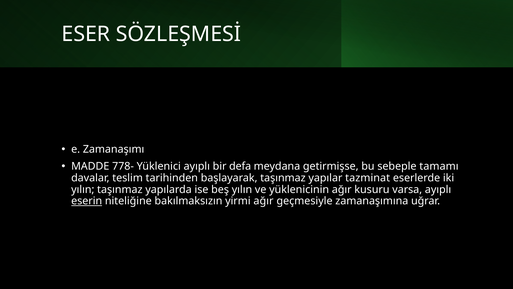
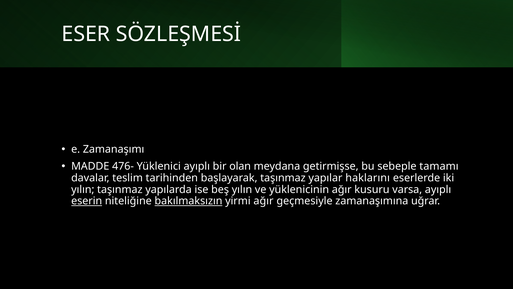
778-: 778- -> 476-
defa: defa -> olan
tazminat: tazminat -> haklarını
bakılmaksızın underline: none -> present
